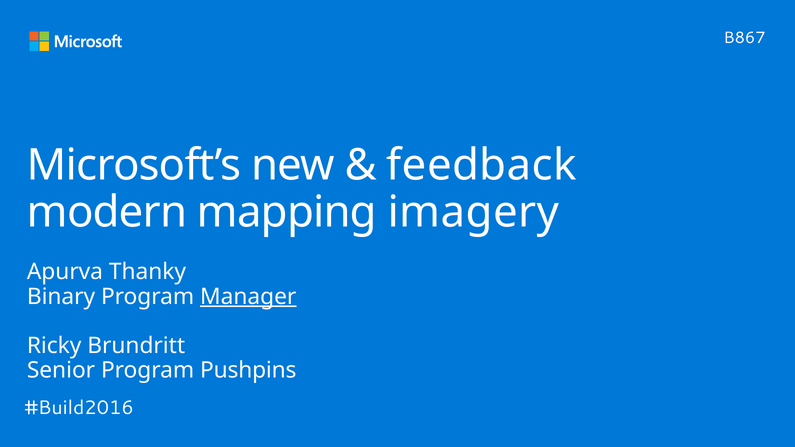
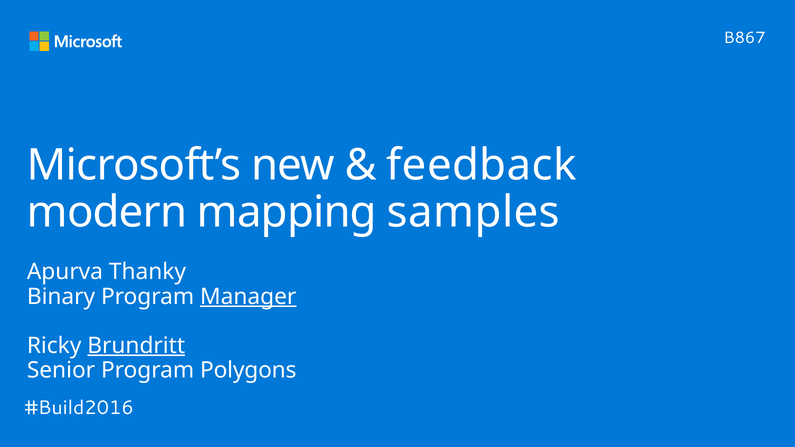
imagery: imagery -> samples
Brundritt underline: none -> present
Pushpins: Pushpins -> Polygons
